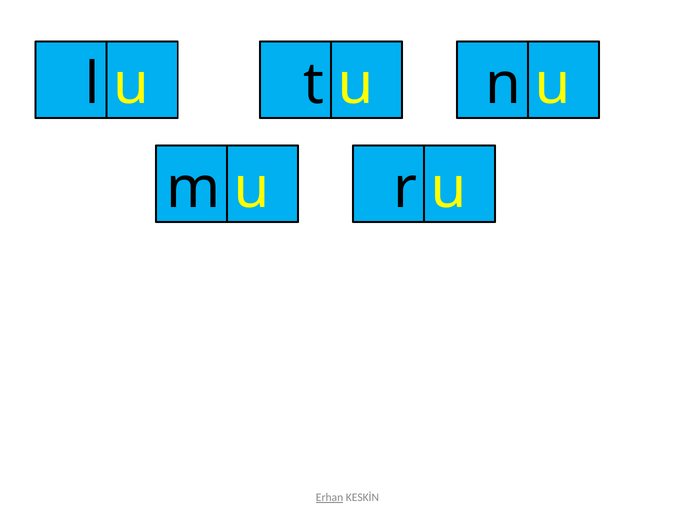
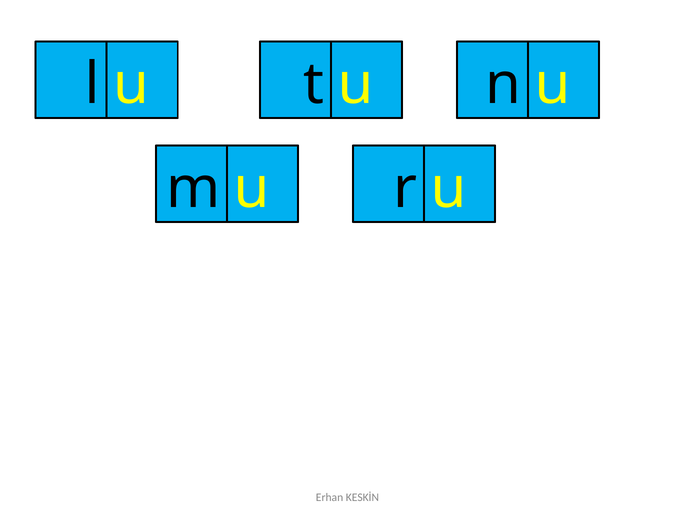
Erhan underline: present -> none
